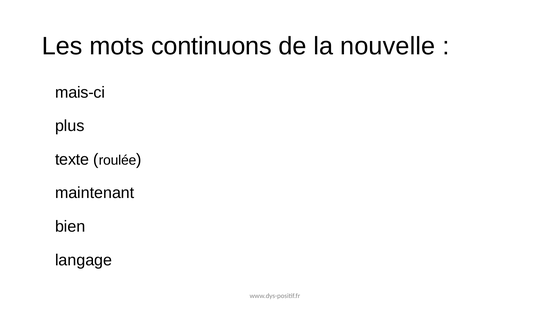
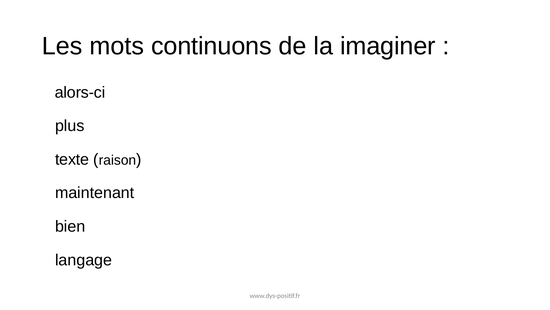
nouvelle: nouvelle -> imaginer
mais-ci: mais-ci -> alors-ci
roulée: roulée -> raison
